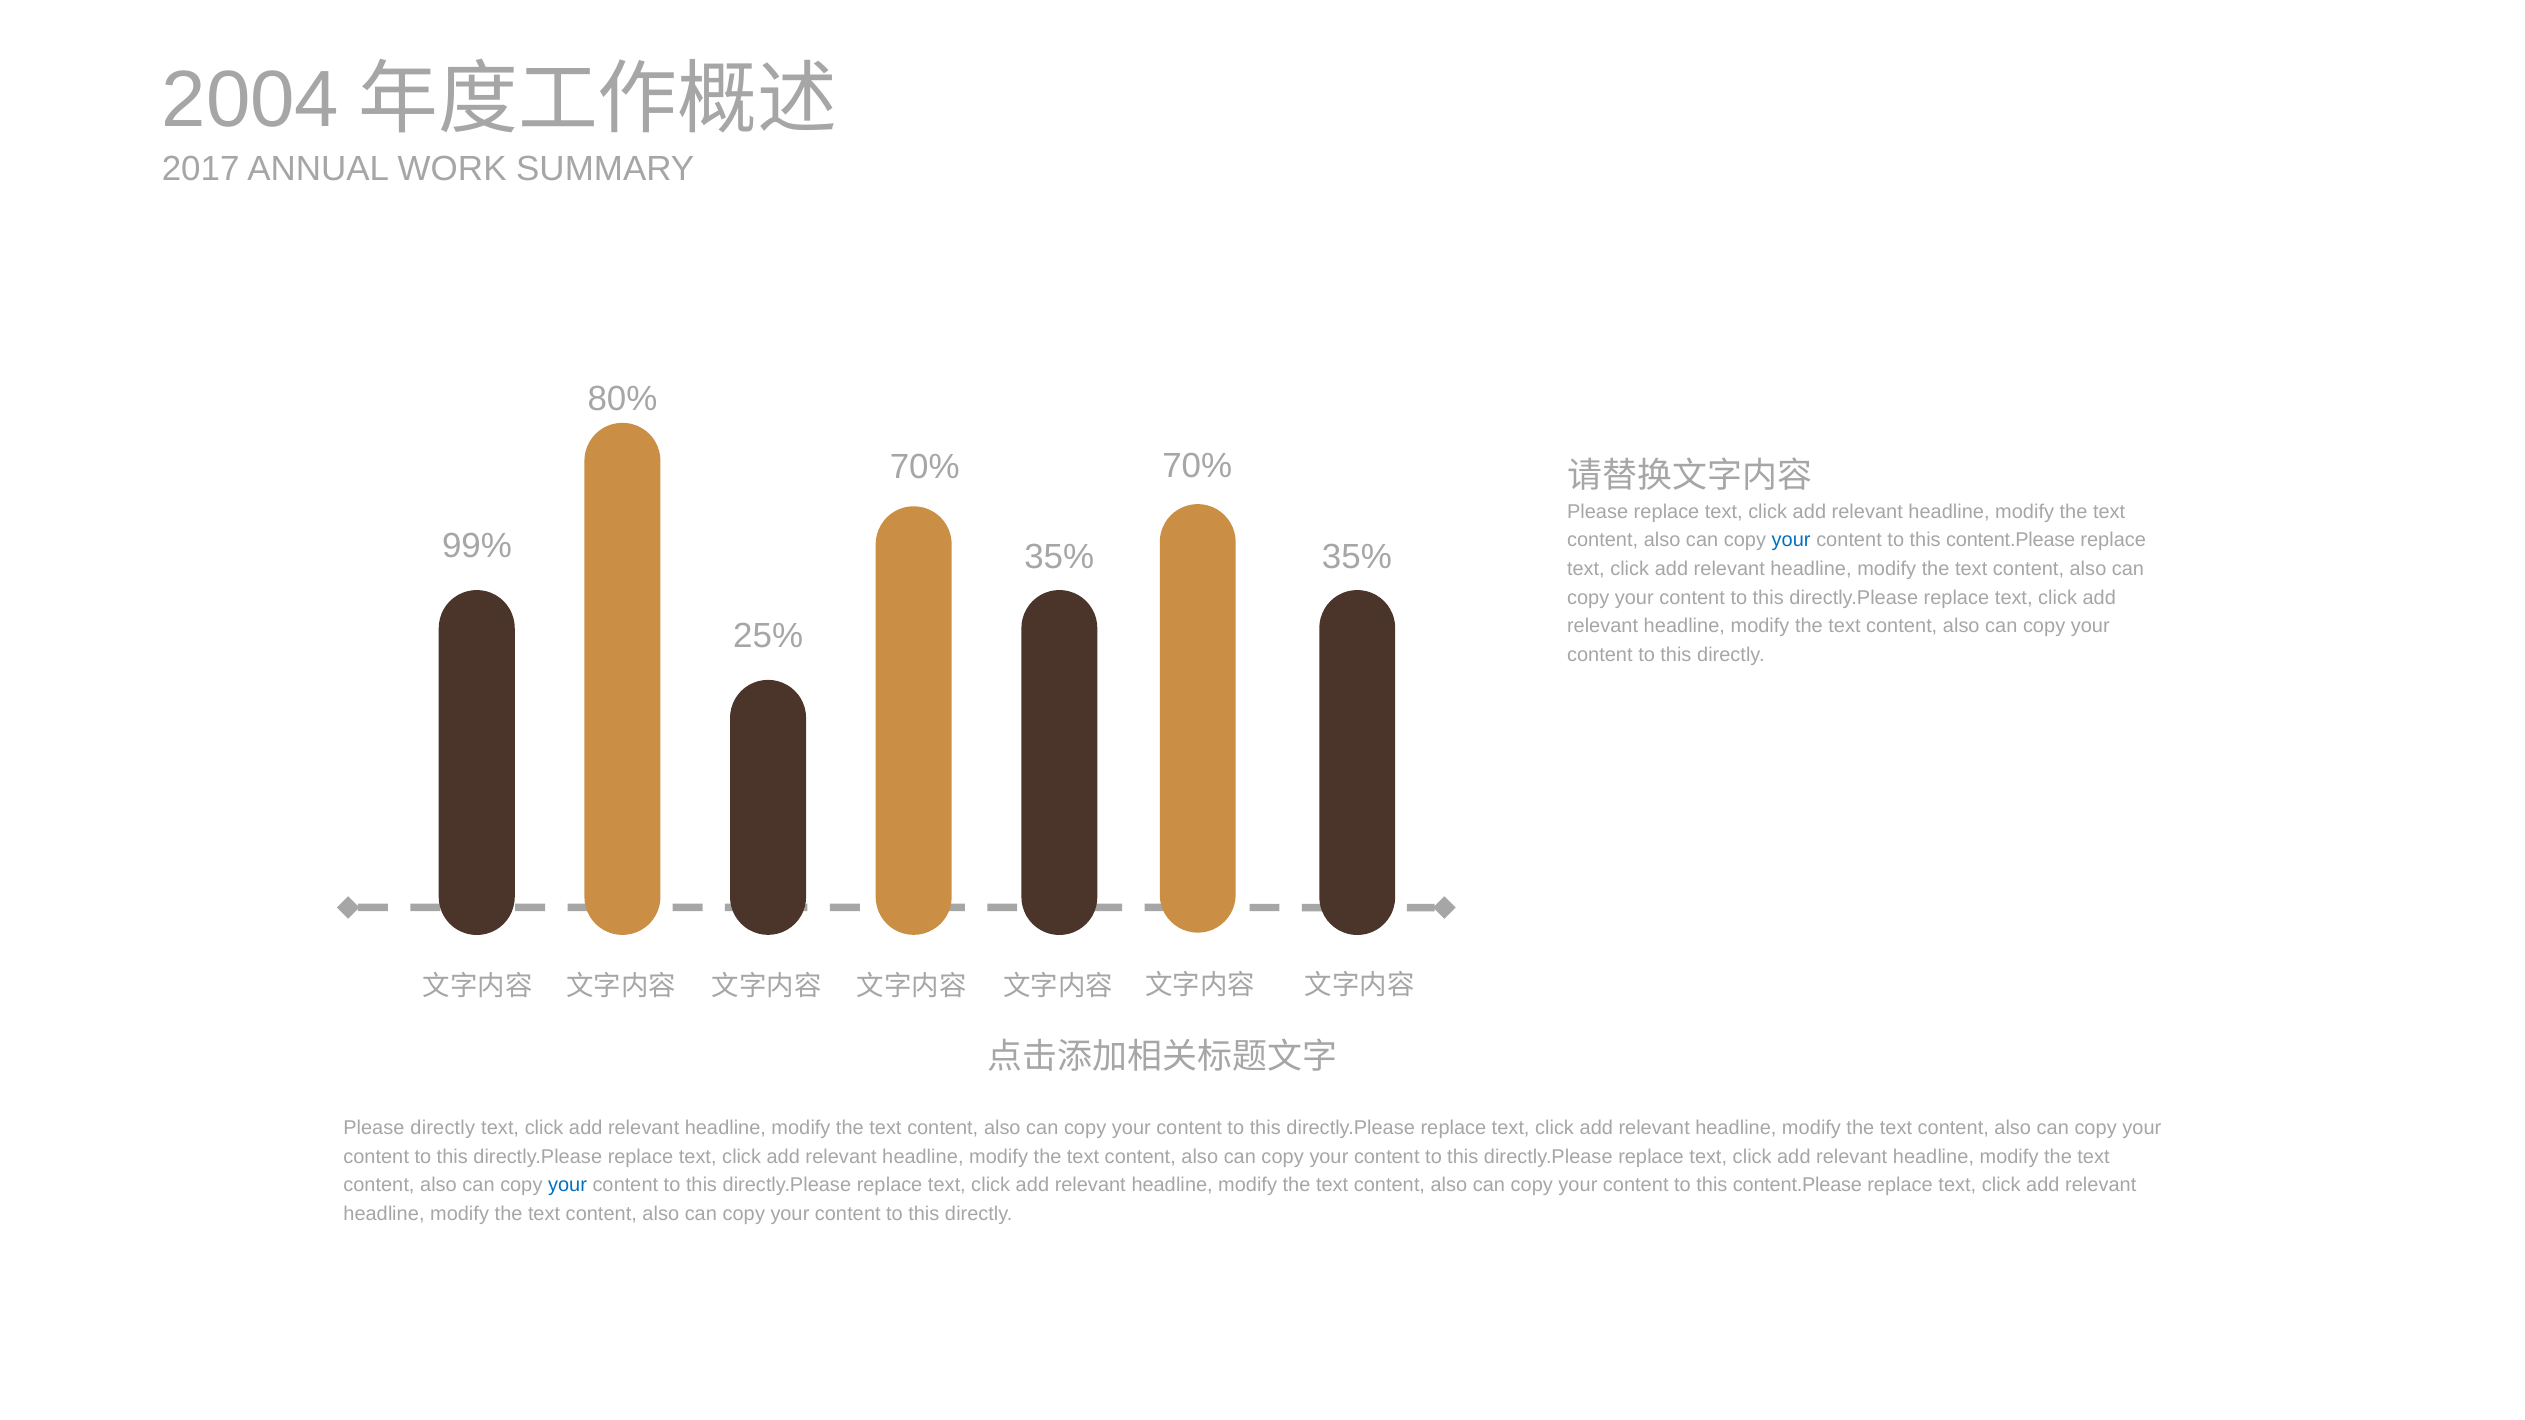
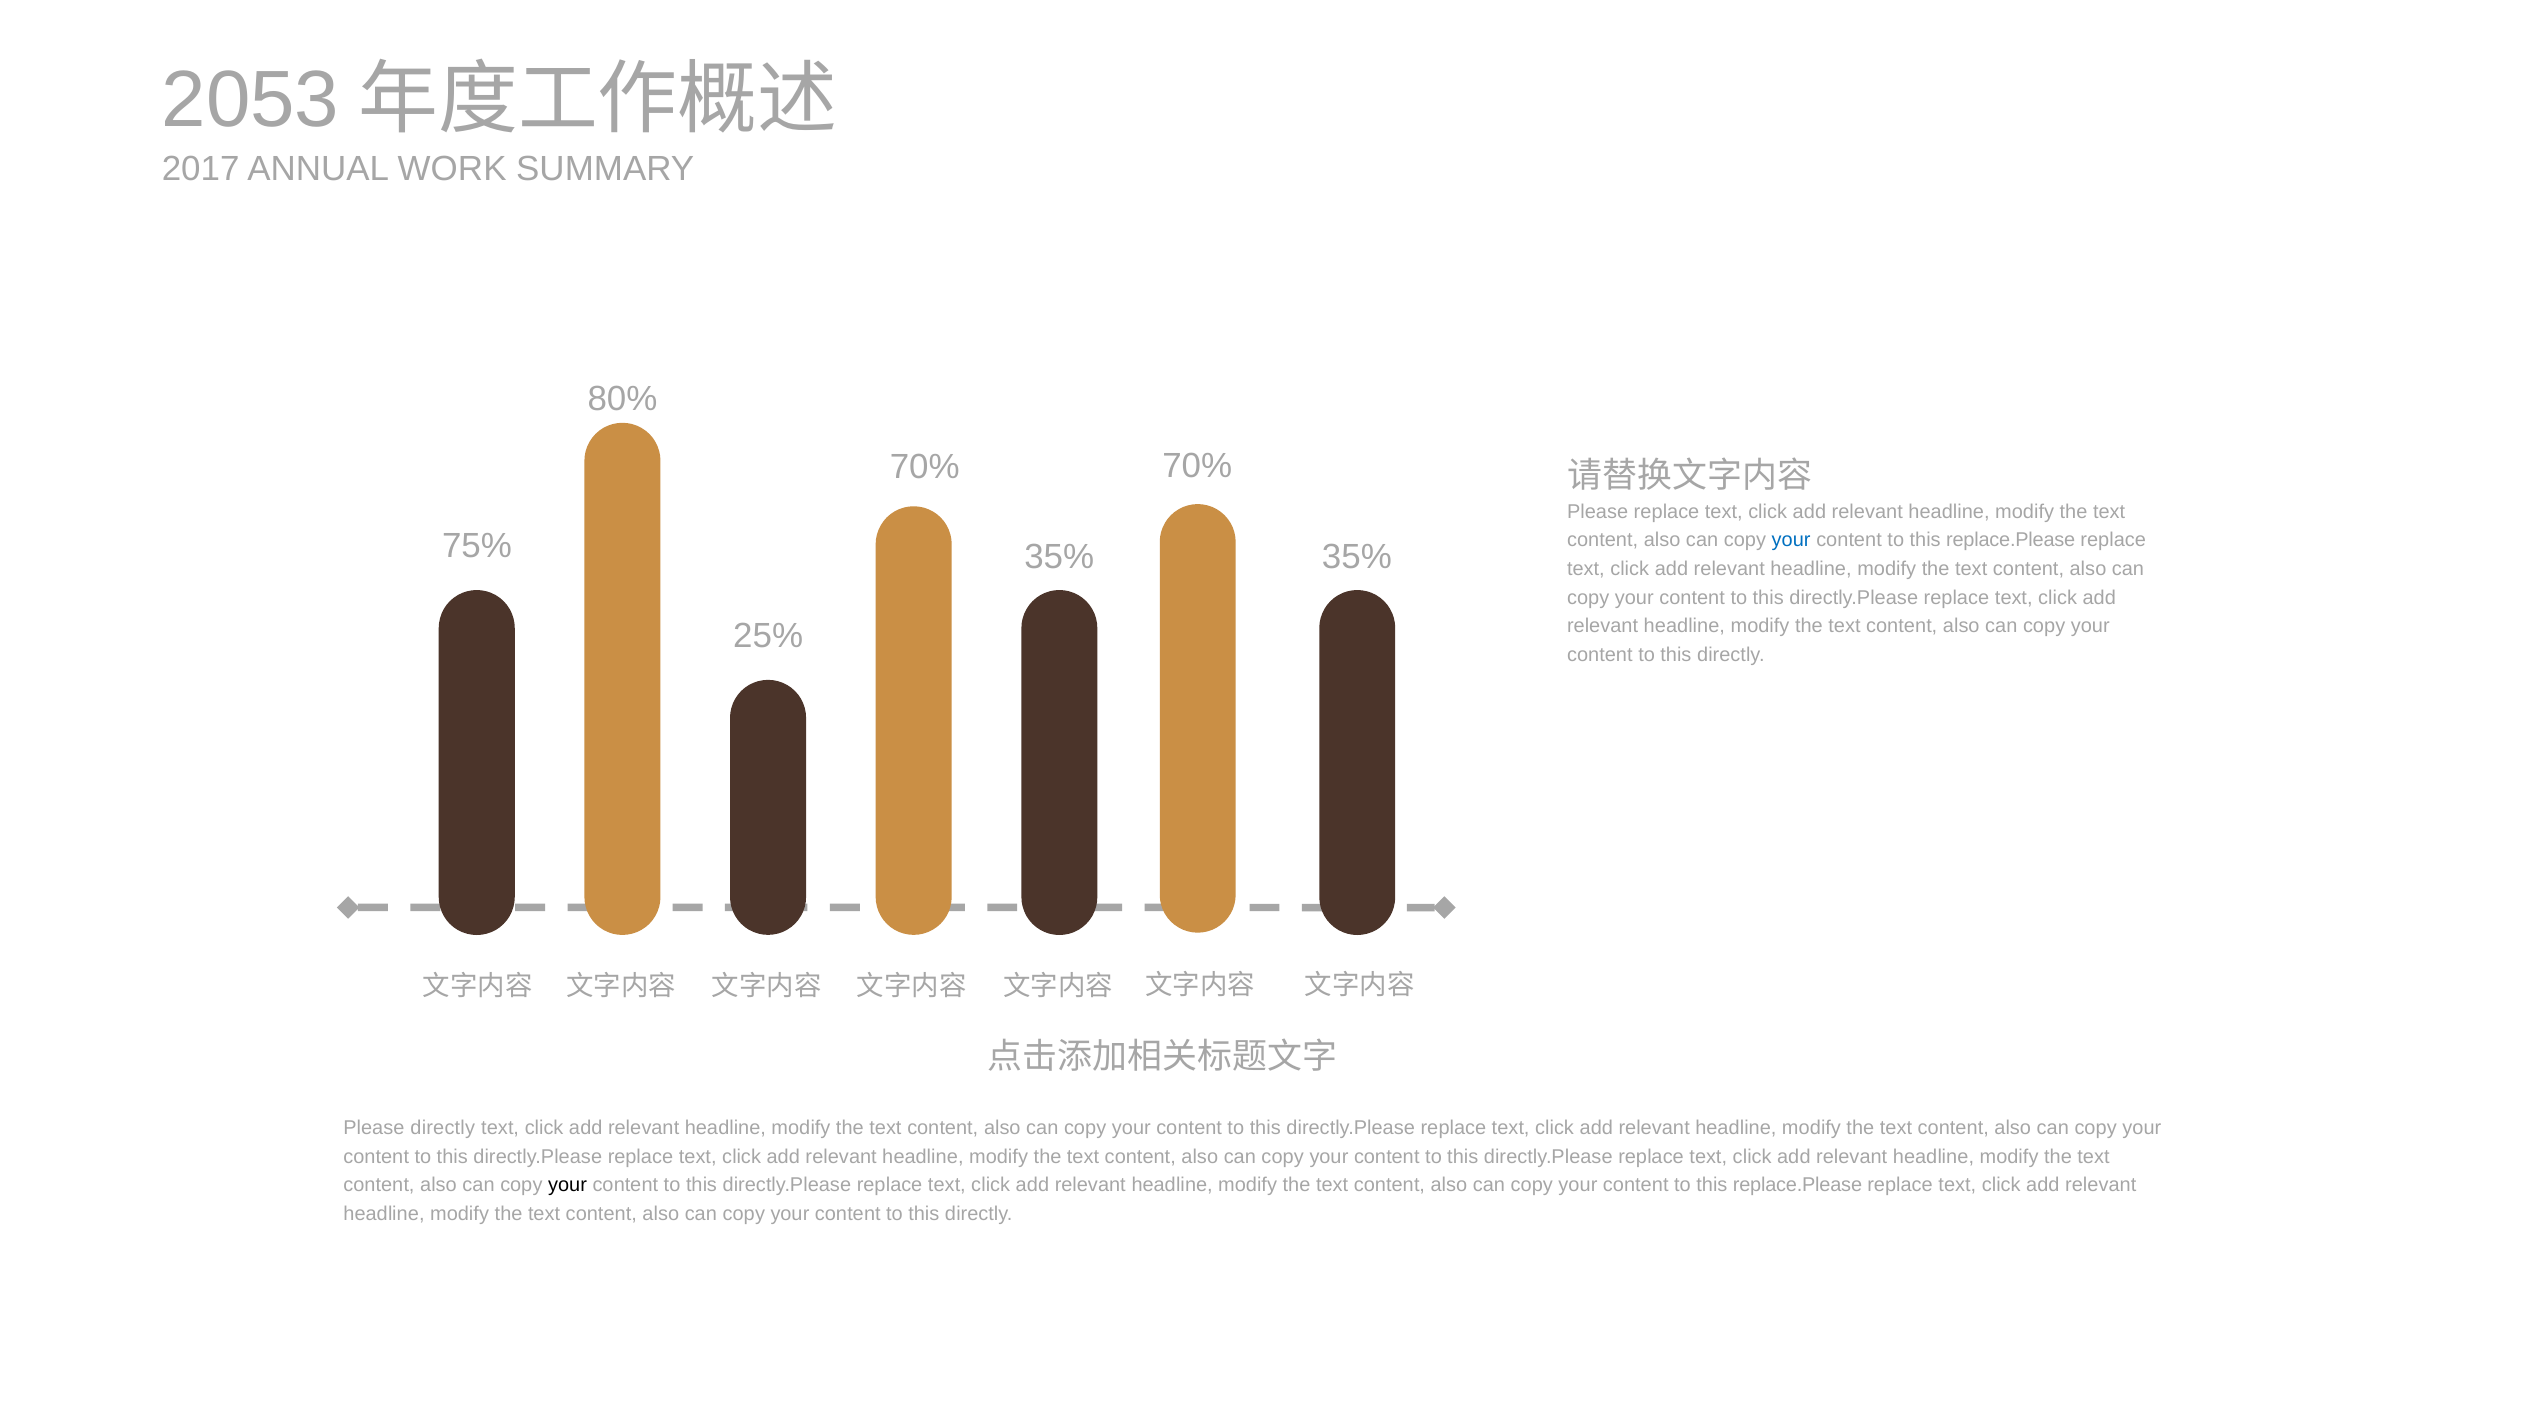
2004: 2004 -> 2053
99%: 99% -> 75%
content.Please at (2011, 540): content.Please -> replace.Please
your at (568, 1186) colour: blue -> black
content.Please at (1797, 1186): content.Please -> replace.Please
